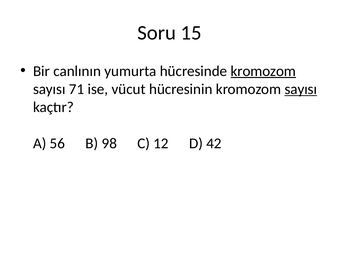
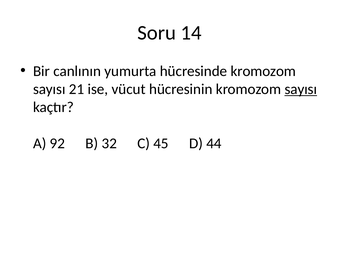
15: 15 -> 14
kromozom at (263, 71) underline: present -> none
71: 71 -> 21
56: 56 -> 92
98: 98 -> 32
12: 12 -> 45
42: 42 -> 44
